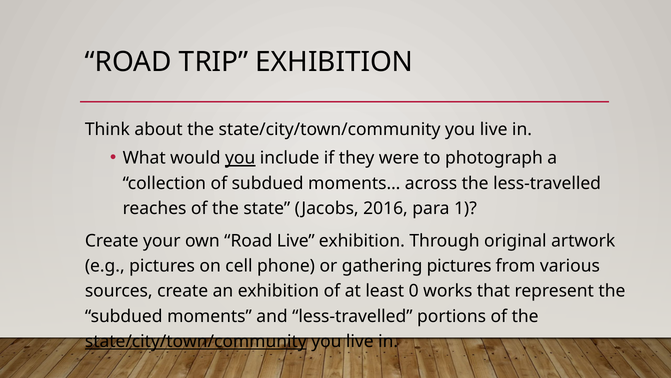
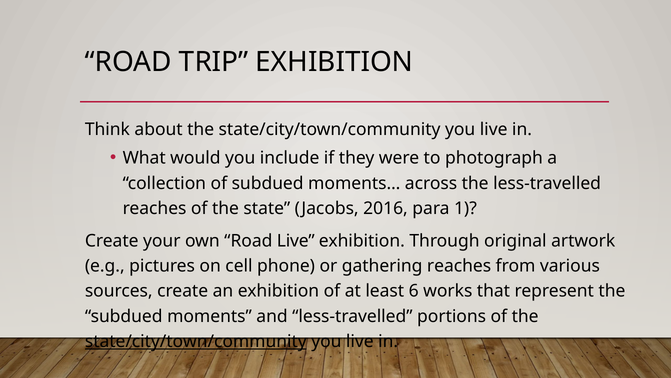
you at (240, 158) underline: present -> none
gathering pictures: pictures -> reaches
0: 0 -> 6
